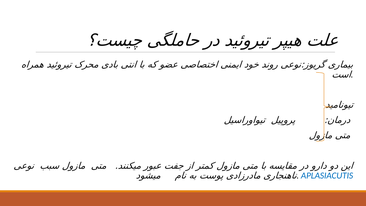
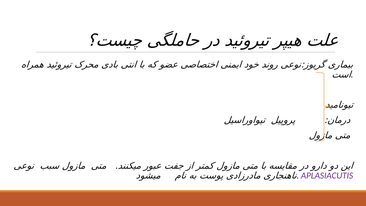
APLASIACUTIS colour: blue -> purple
